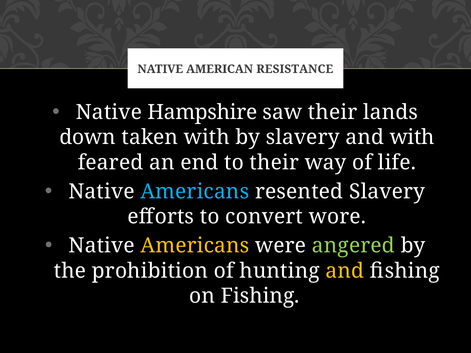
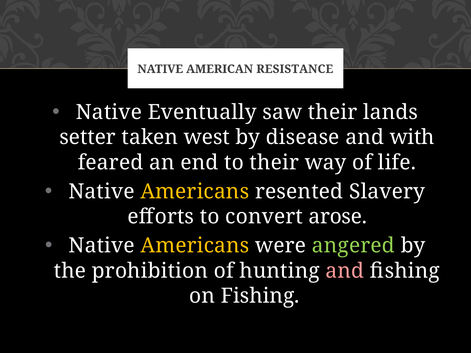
Hampshire: Hampshire -> Eventually
down: down -> setter
taken with: with -> west
by slavery: slavery -> disease
Americans at (195, 192) colour: light blue -> yellow
wore: wore -> arose
and at (345, 271) colour: yellow -> pink
